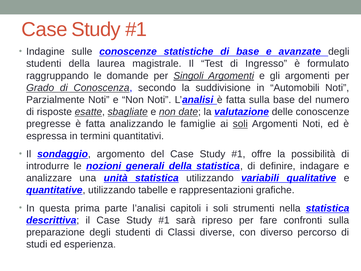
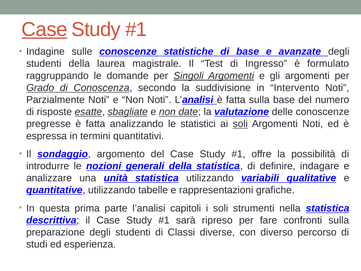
Case at (44, 29) underline: none -> present
Automobili: Automobili -> Intervento
famiglie: famiglie -> statistici
